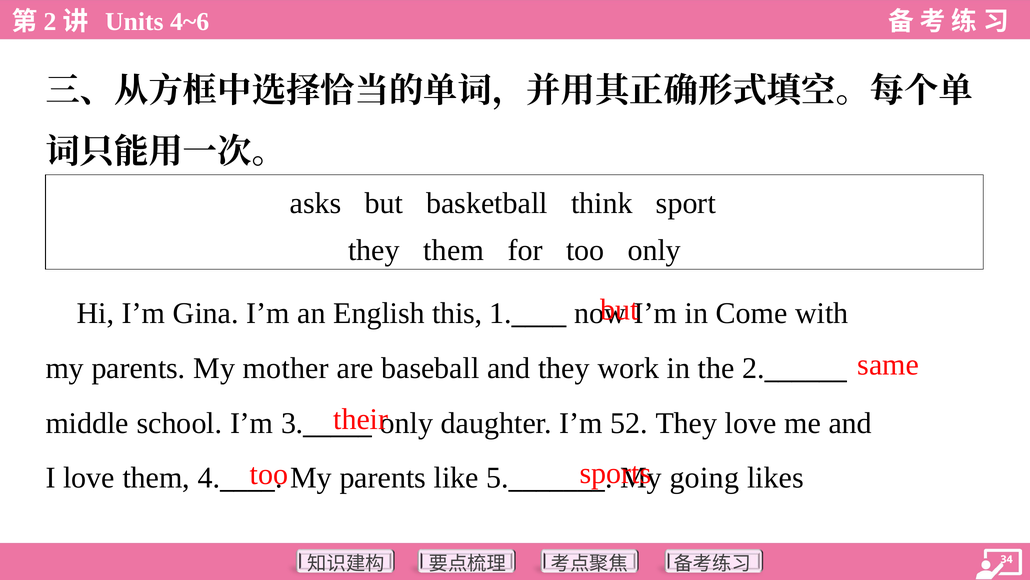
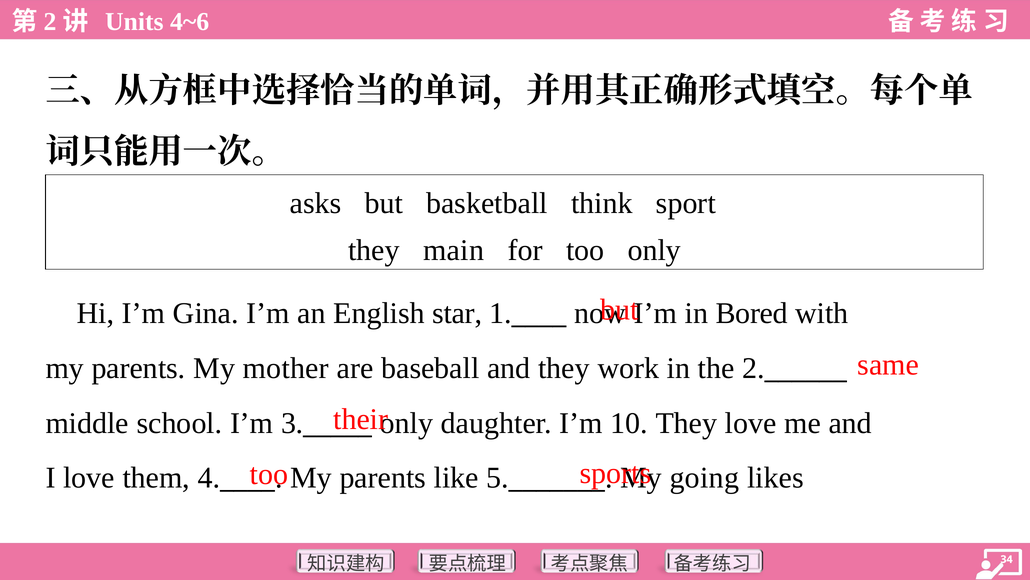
they them: them -> main
this: this -> star
Come: Come -> Bored
52: 52 -> 10
